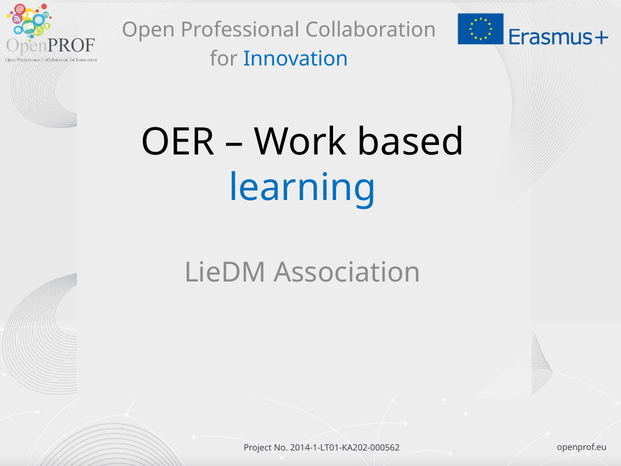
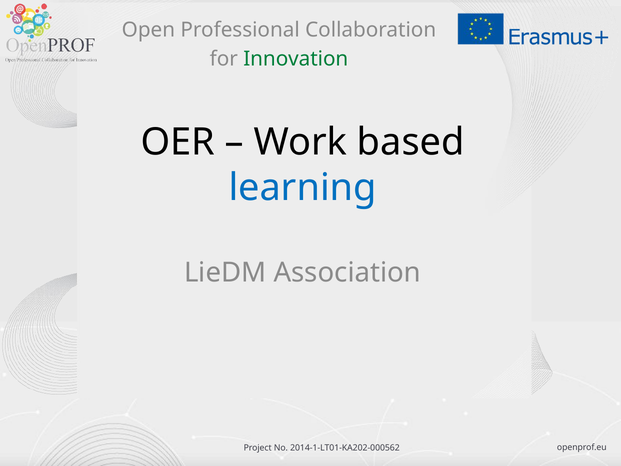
Innovation colour: blue -> green
